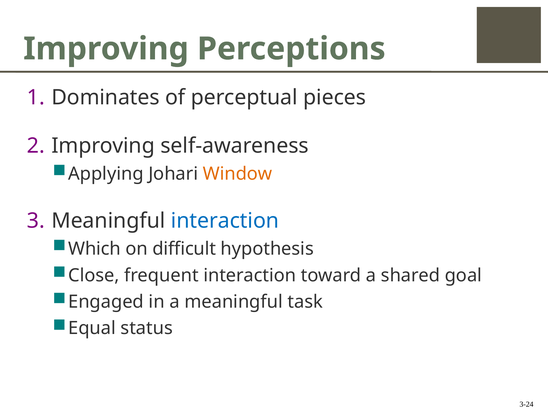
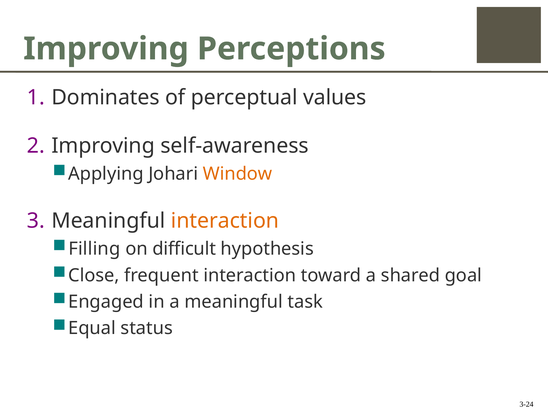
pieces: pieces -> values
interaction at (225, 221) colour: blue -> orange
Which: Which -> Filling
